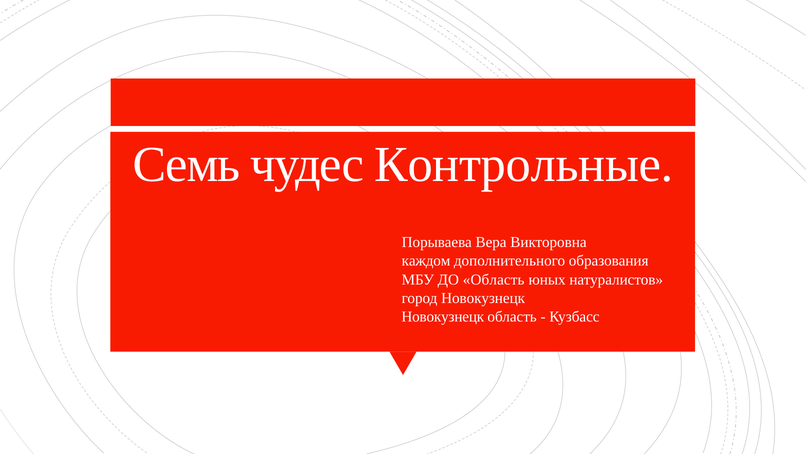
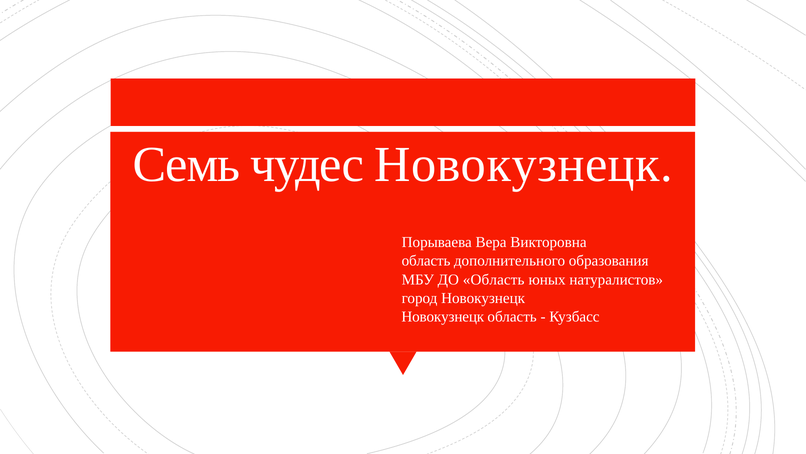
чудес Контрольные: Контрольные -> Новокузнецк
каждом at (426, 261): каждом -> область
